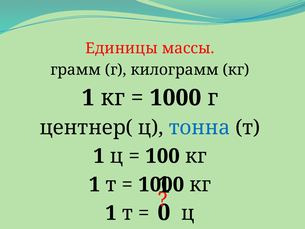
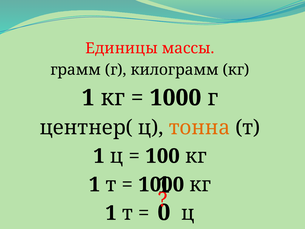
тонна colour: blue -> orange
